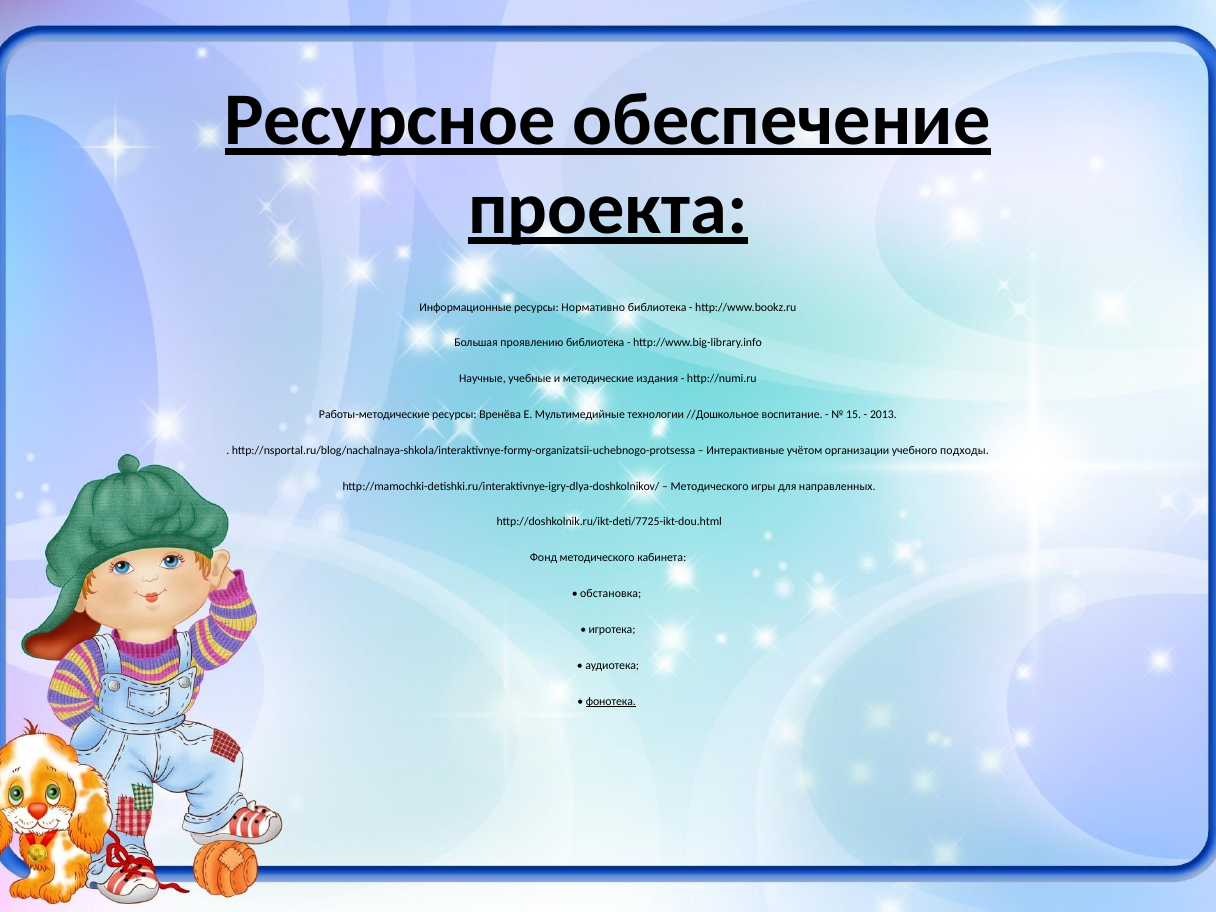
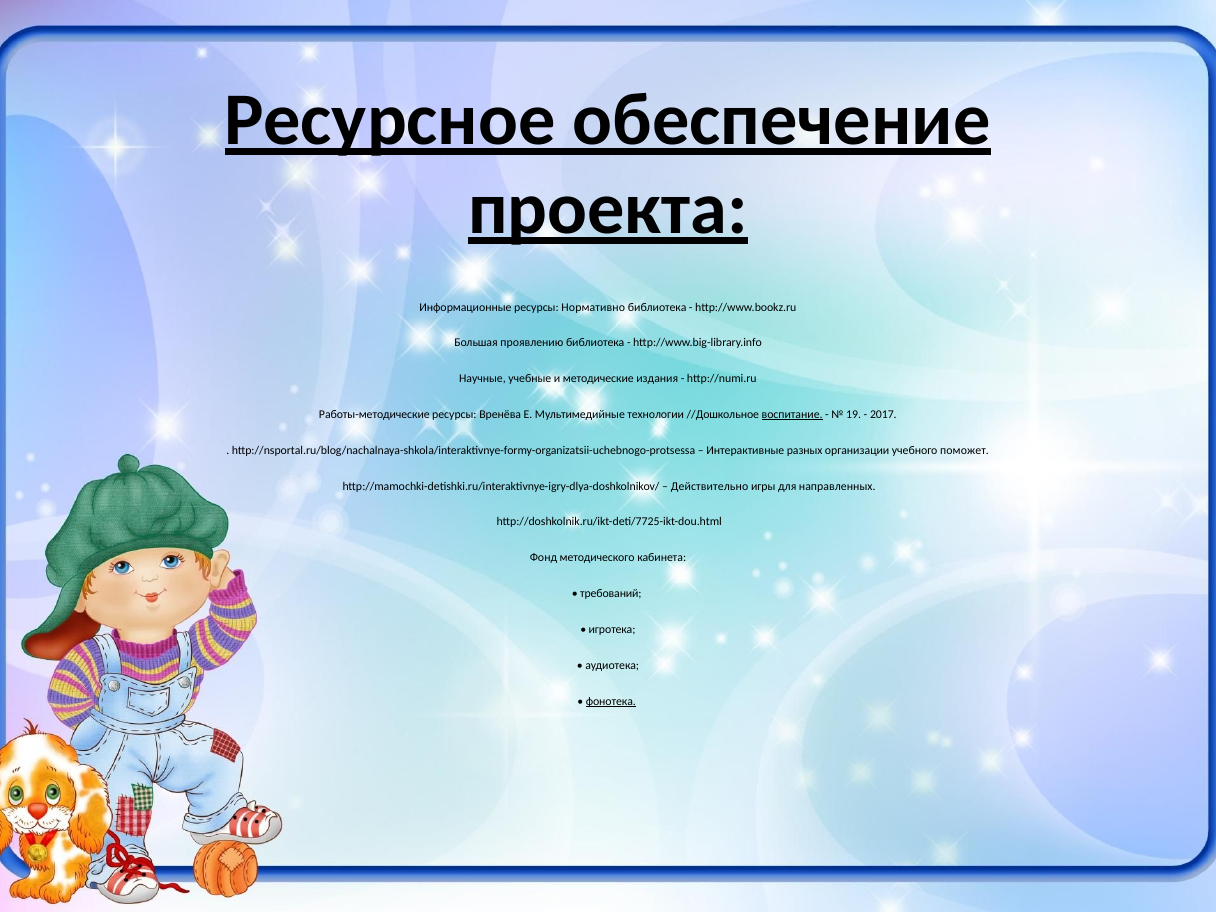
воспитание underline: none -> present
15: 15 -> 19
2013: 2013 -> 2017
учётом: учётом -> разных
подходы: подходы -> поможет
Методического at (710, 486): Методического -> Действительно
обстановка: обстановка -> требований
